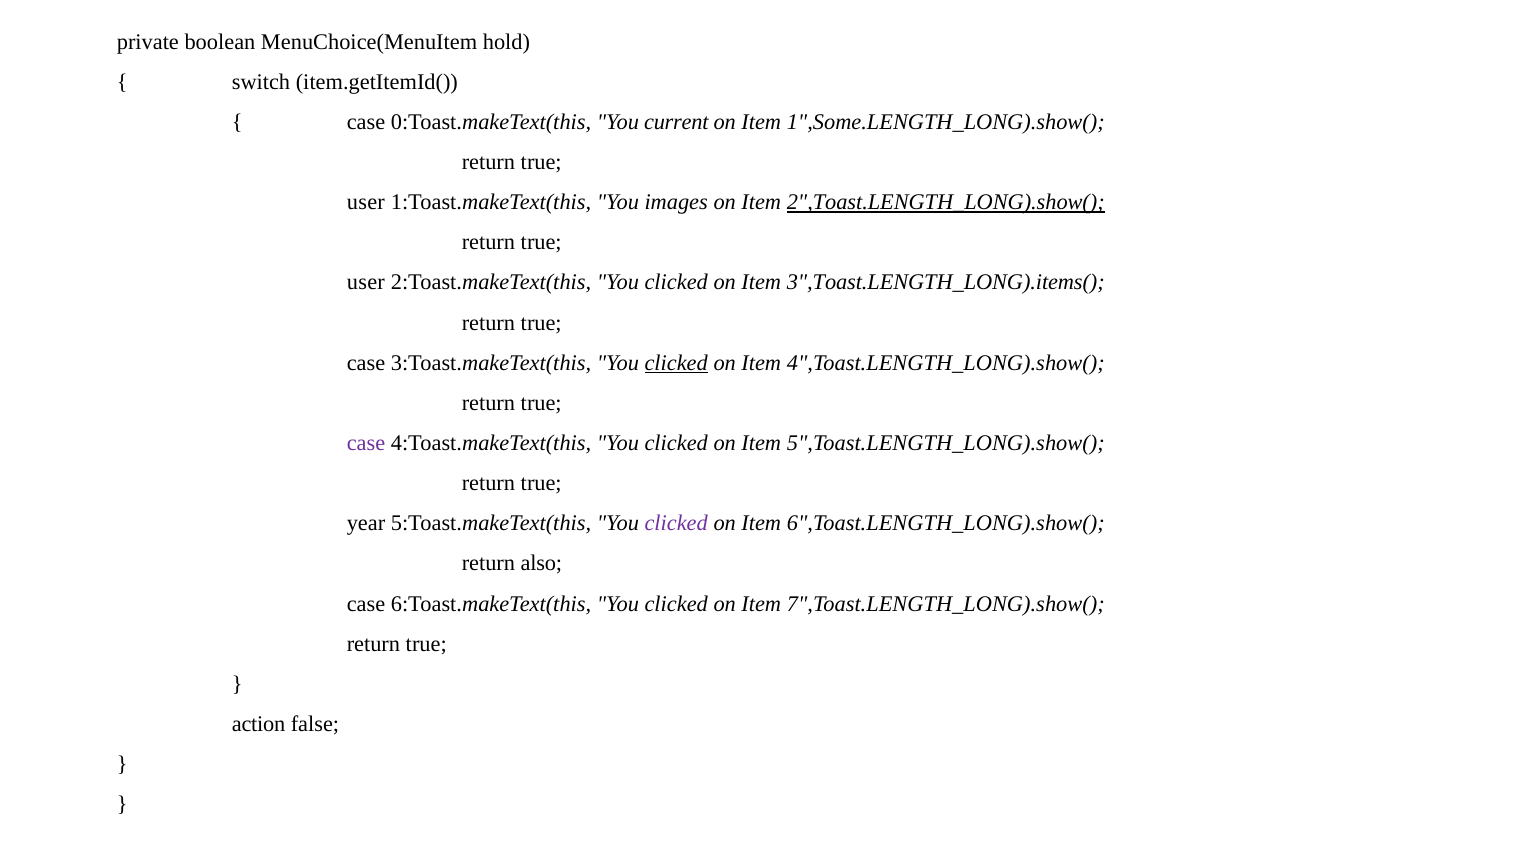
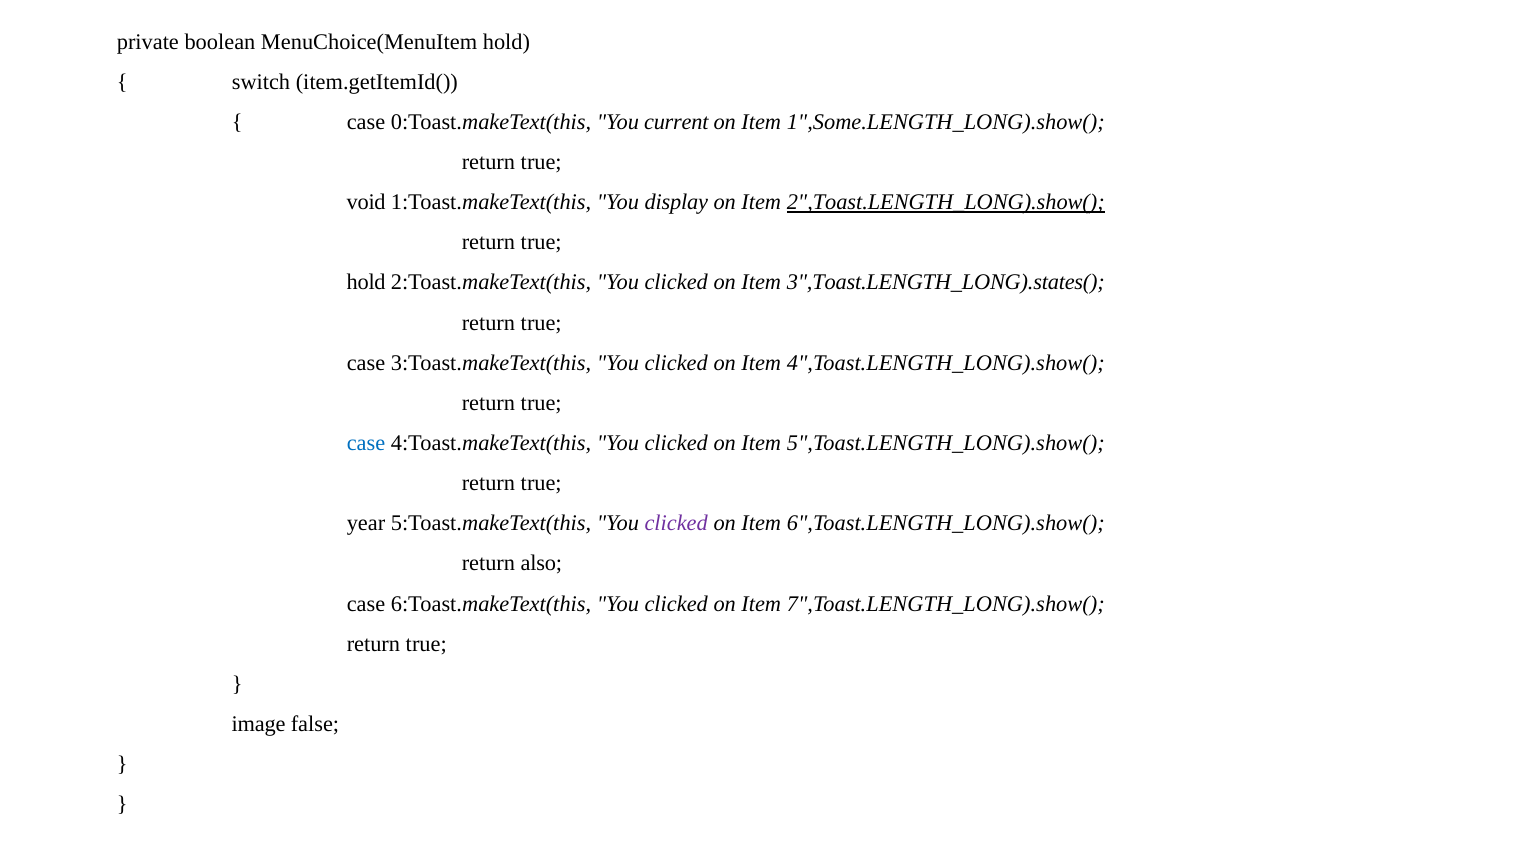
user at (366, 202): user -> void
images: images -> display
user at (366, 283): user -> hold
3",Toast.LENGTH_LONG).items(: 3",Toast.LENGTH_LONG).items( -> 3",Toast.LENGTH_LONG).states(
clicked at (676, 363) underline: present -> none
case at (366, 443) colour: purple -> blue
action: action -> image
